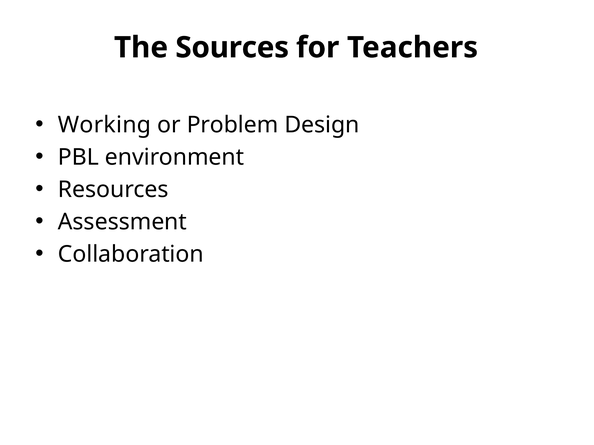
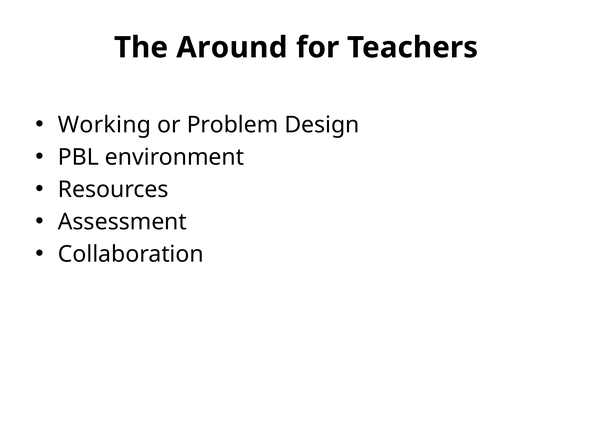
Sources: Sources -> Around
